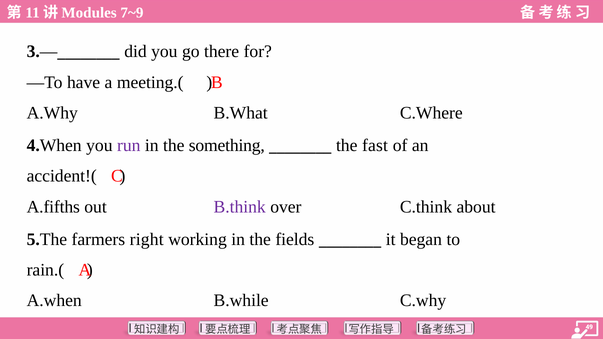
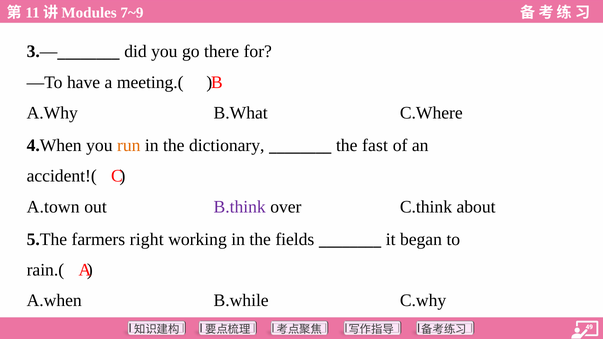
run colour: purple -> orange
something: something -> dictionary
A.fifths: A.fifths -> A.town
